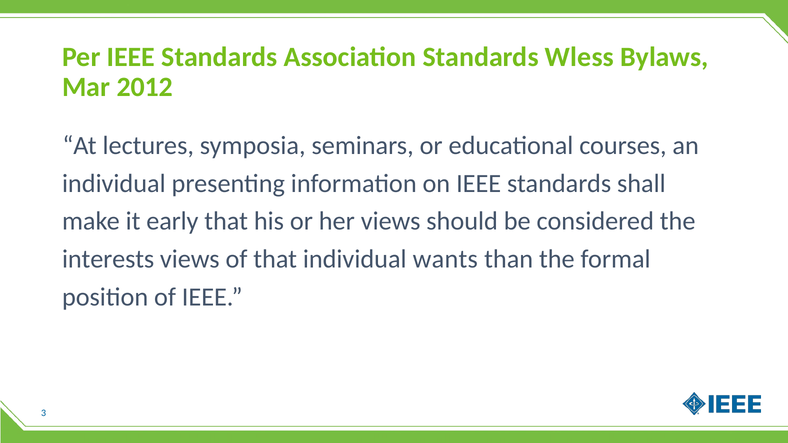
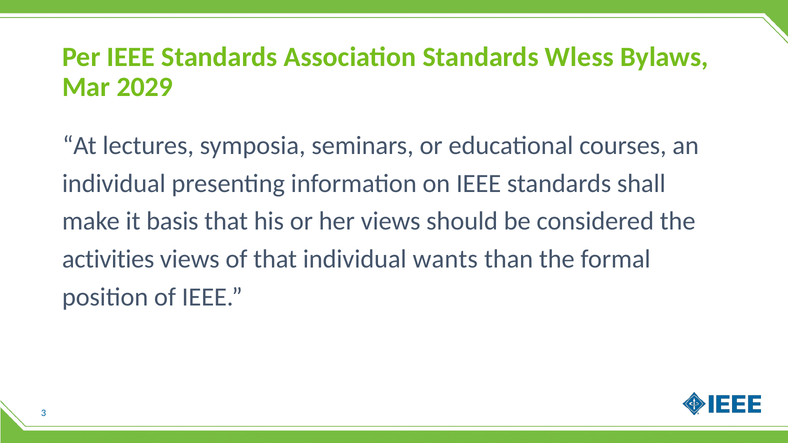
2012: 2012 -> 2029
early: early -> basis
interests: interests -> activities
